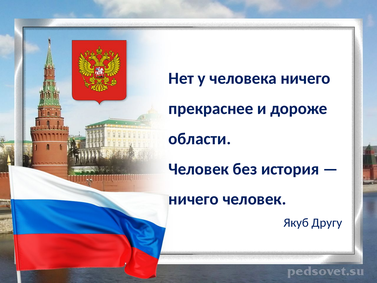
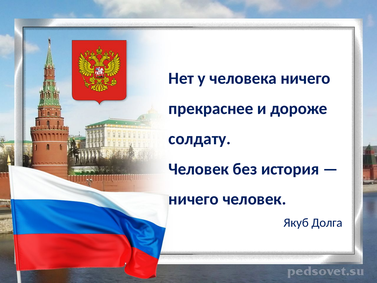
области: области -> солдату
Другу: Другу -> Долга
